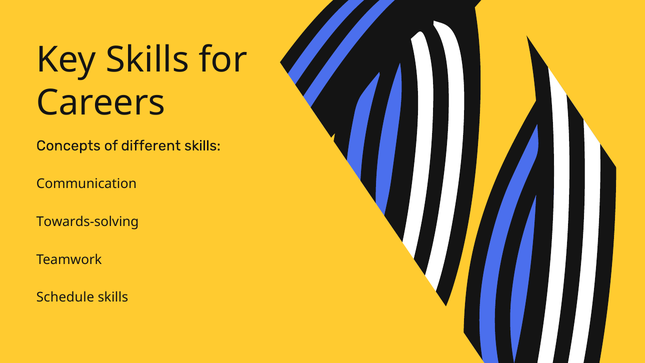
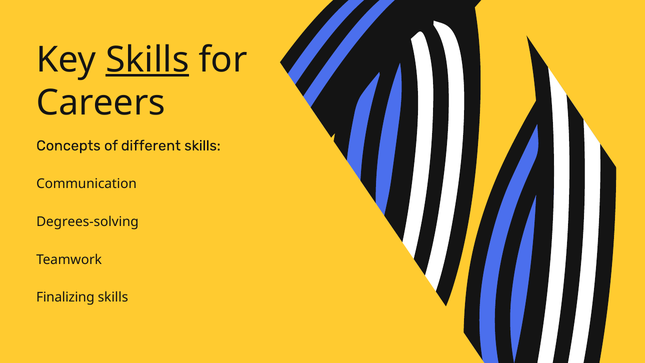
Skills at (147, 60) underline: none -> present
Towards-solving: Towards-solving -> Degrees-solving
Schedule: Schedule -> Finalizing
